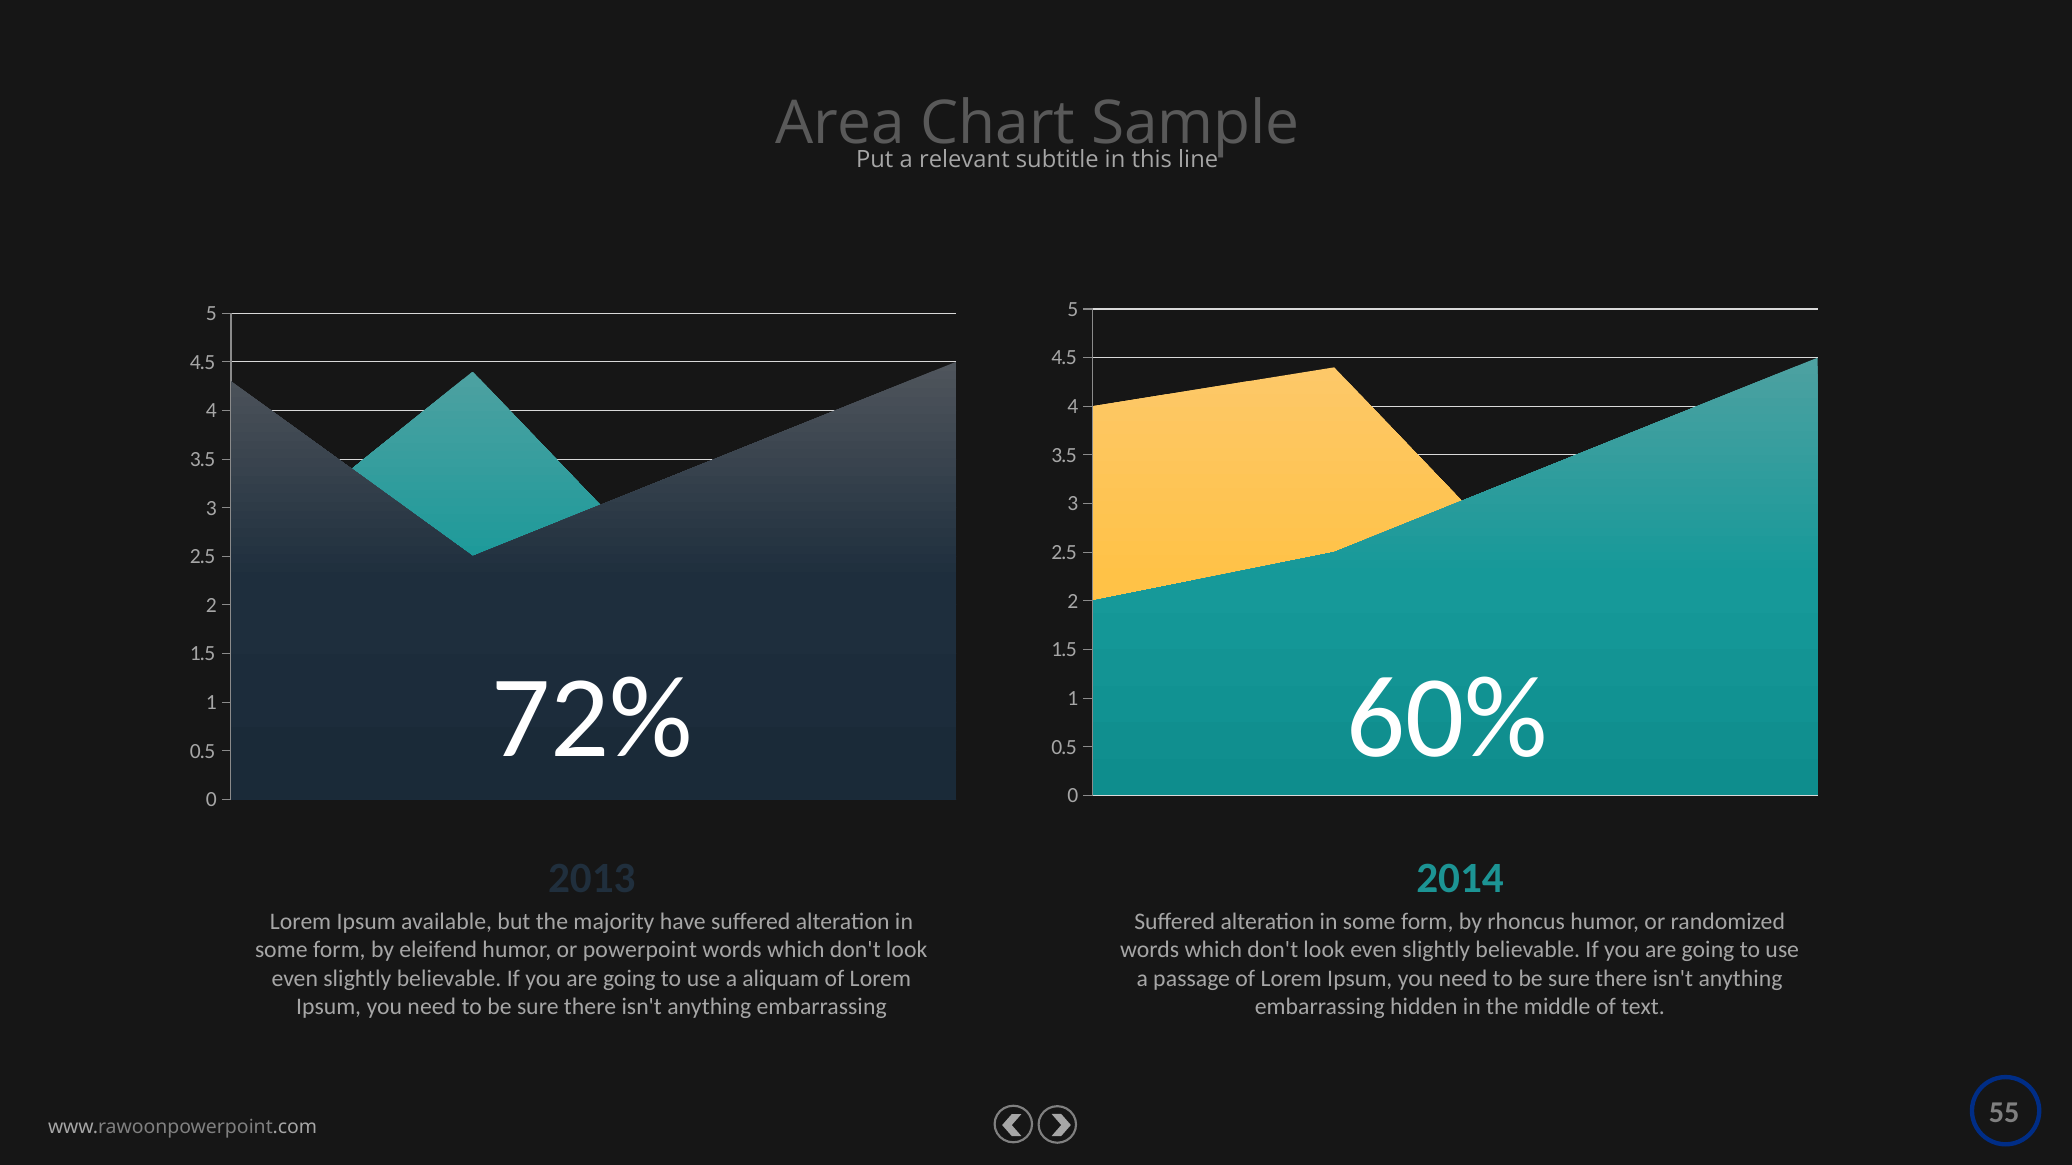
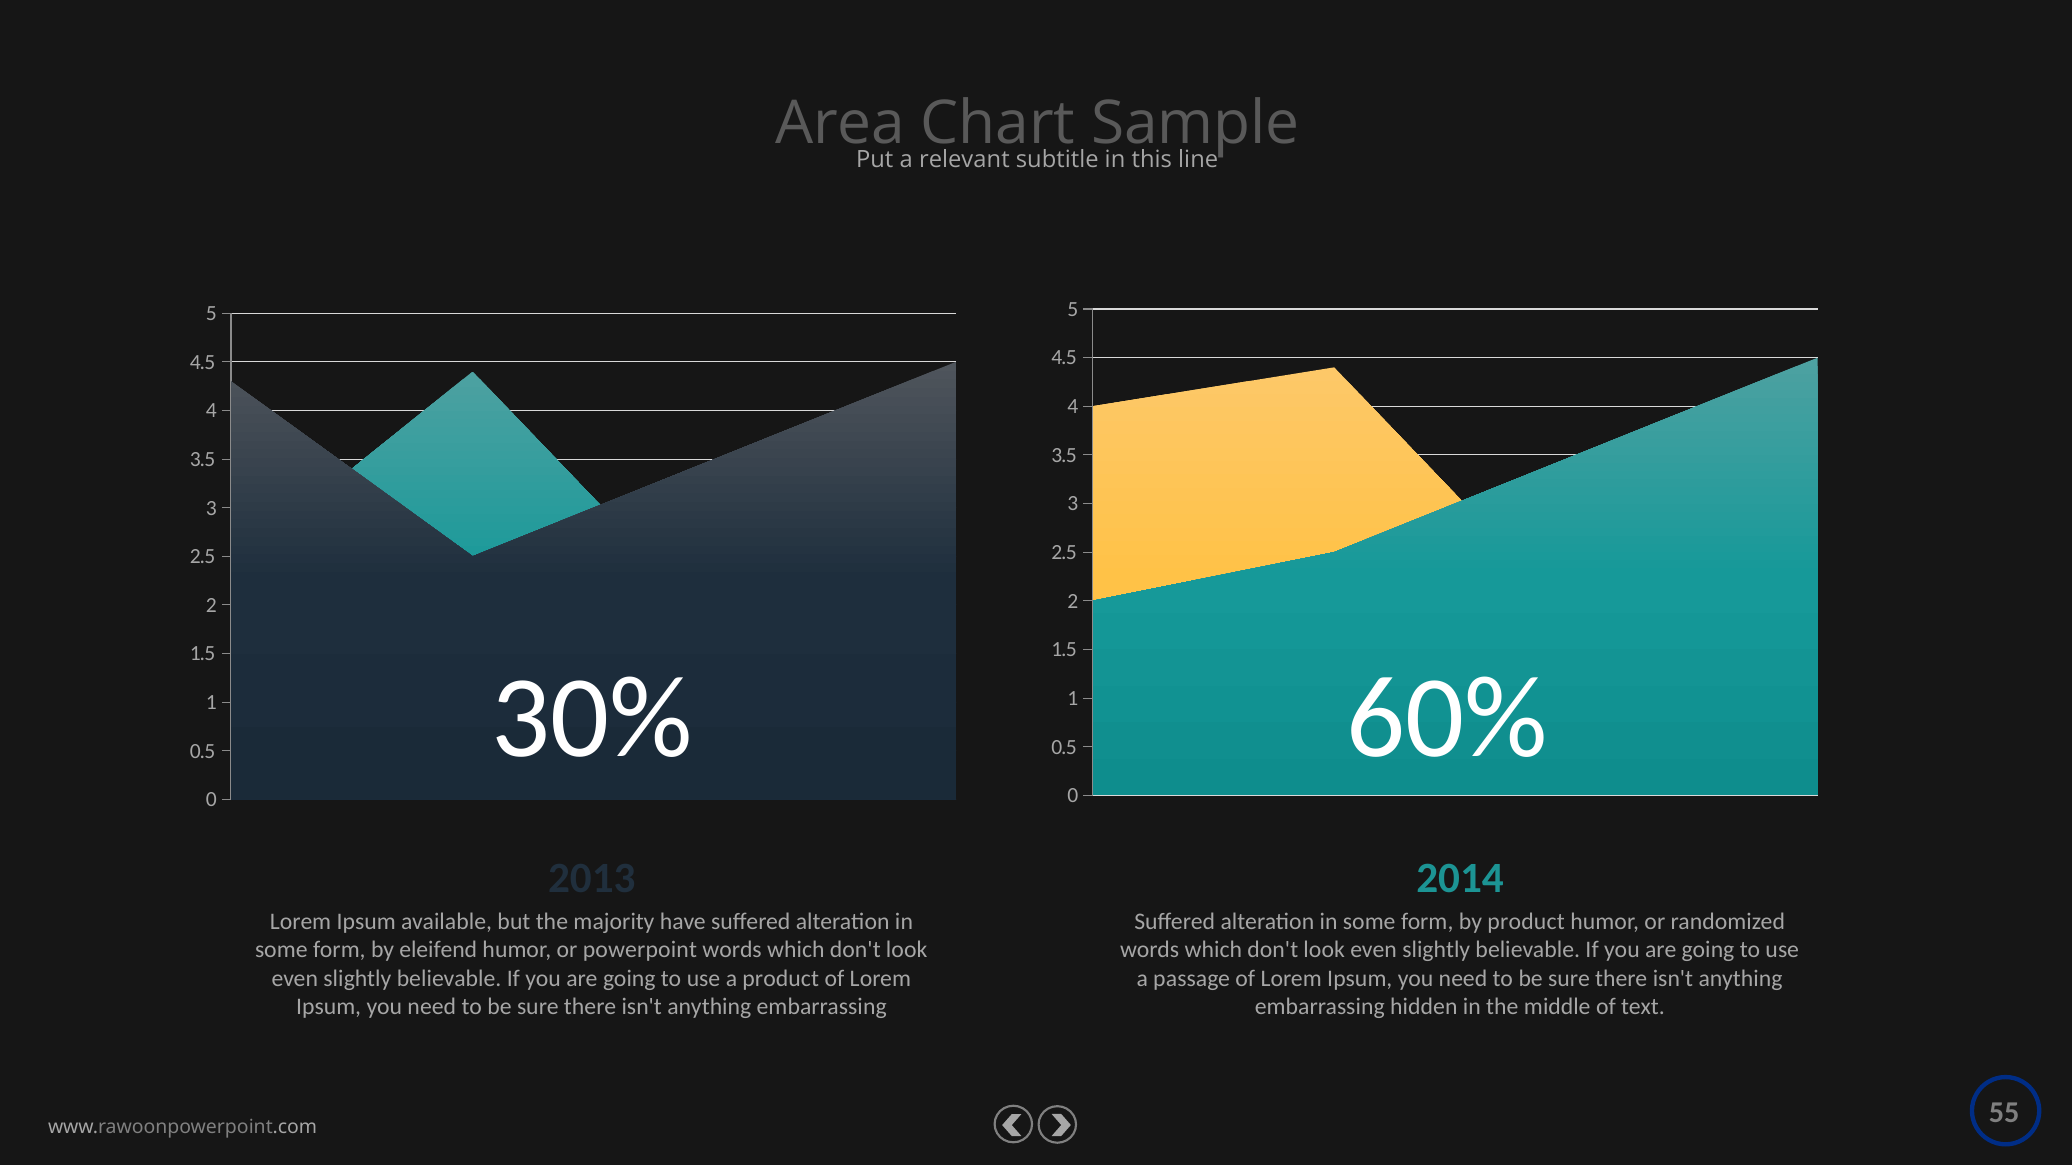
72%: 72% -> 30%
by rhoncus: rhoncus -> product
a aliquam: aliquam -> product
